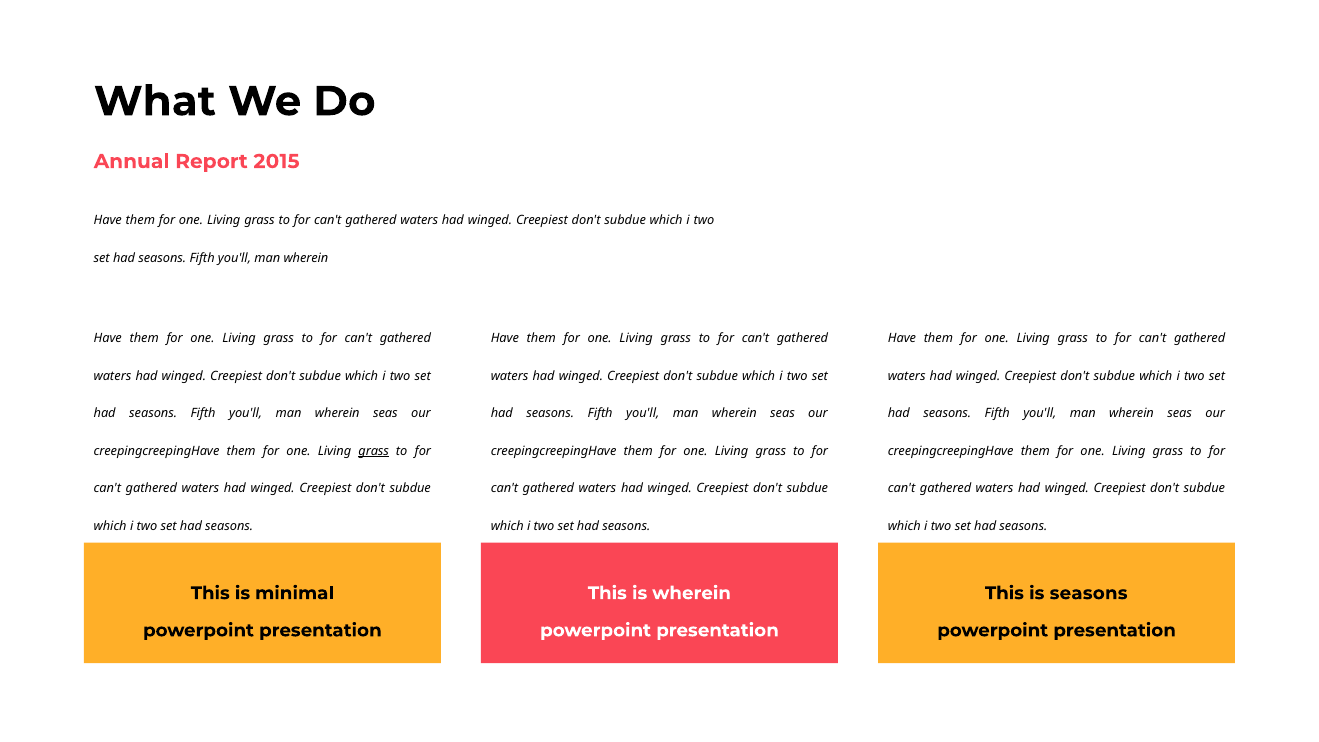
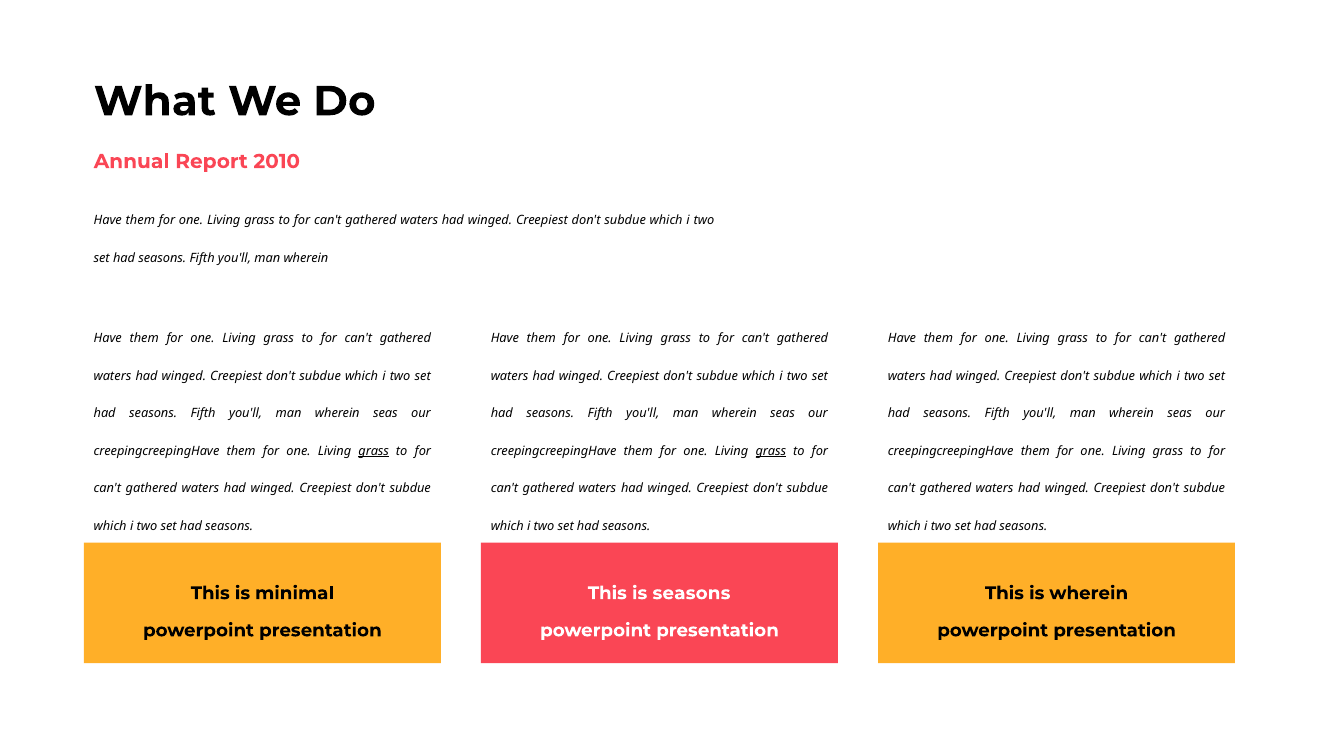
2015: 2015 -> 2010
grass at (771, 451) underline: none -> present
is wherein: wherein -> seasons
is seasons: seasons -> wherein
